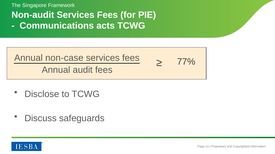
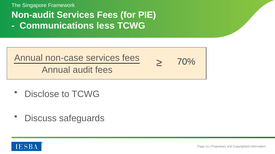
acts: acts -> less
77%: 77% -> 70%
